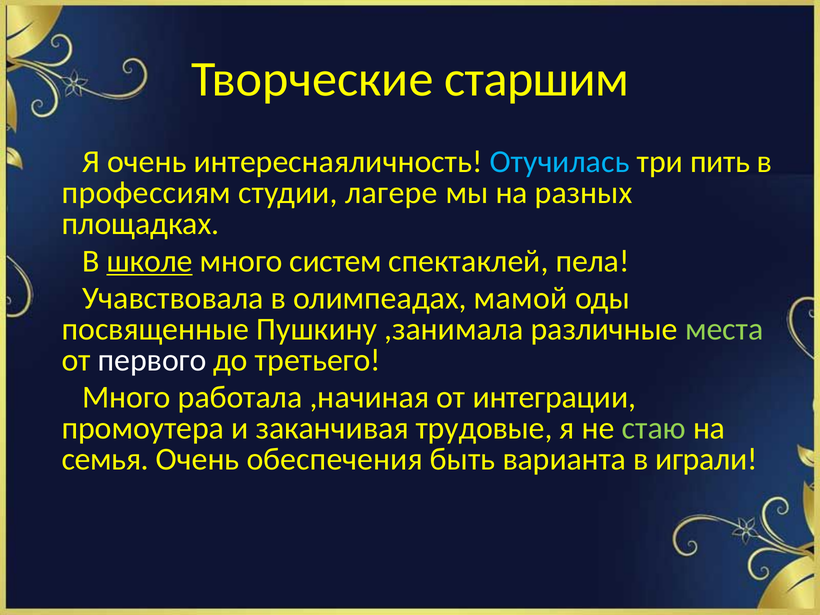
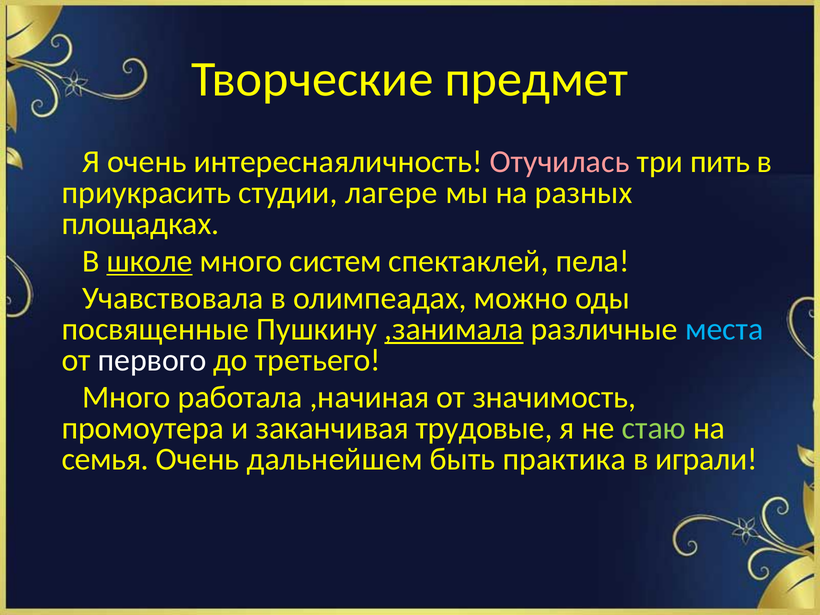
старшим: старшим -> предмет
Отучилась colour: light blue -> pink
профессиям: профессиям -> приукрасить
мамой: мамой -> можно
,занимала underline: none -> present
места colour: light green -> light blue
интеграции: интеграции -> значимость
обеспечения: обеспечения -> дальнейшем
варианта: варианта -> практика
